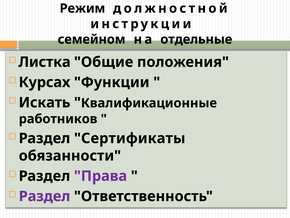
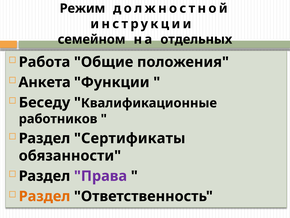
отдельные: отдельные -> отдельных
Листка: Листка -> Работа
Курсах: Курсах -> Анкета
Искать: Искать -> Беседу
Раздел at (44, 196) colour: purple -> orange
